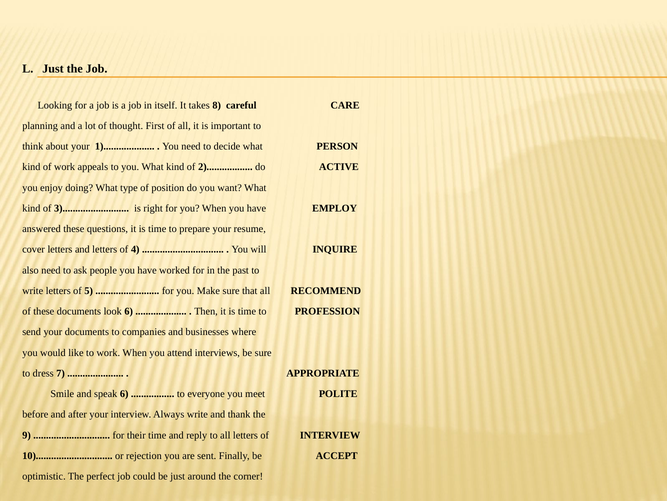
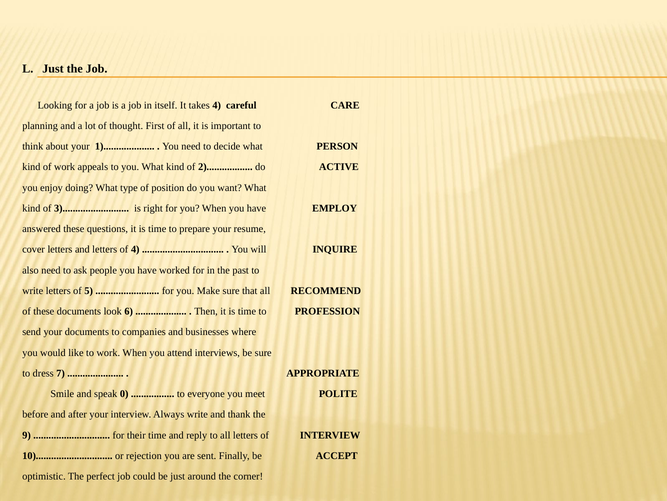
takes 8: 8 -> 4
speak 6: 6 -> 0
